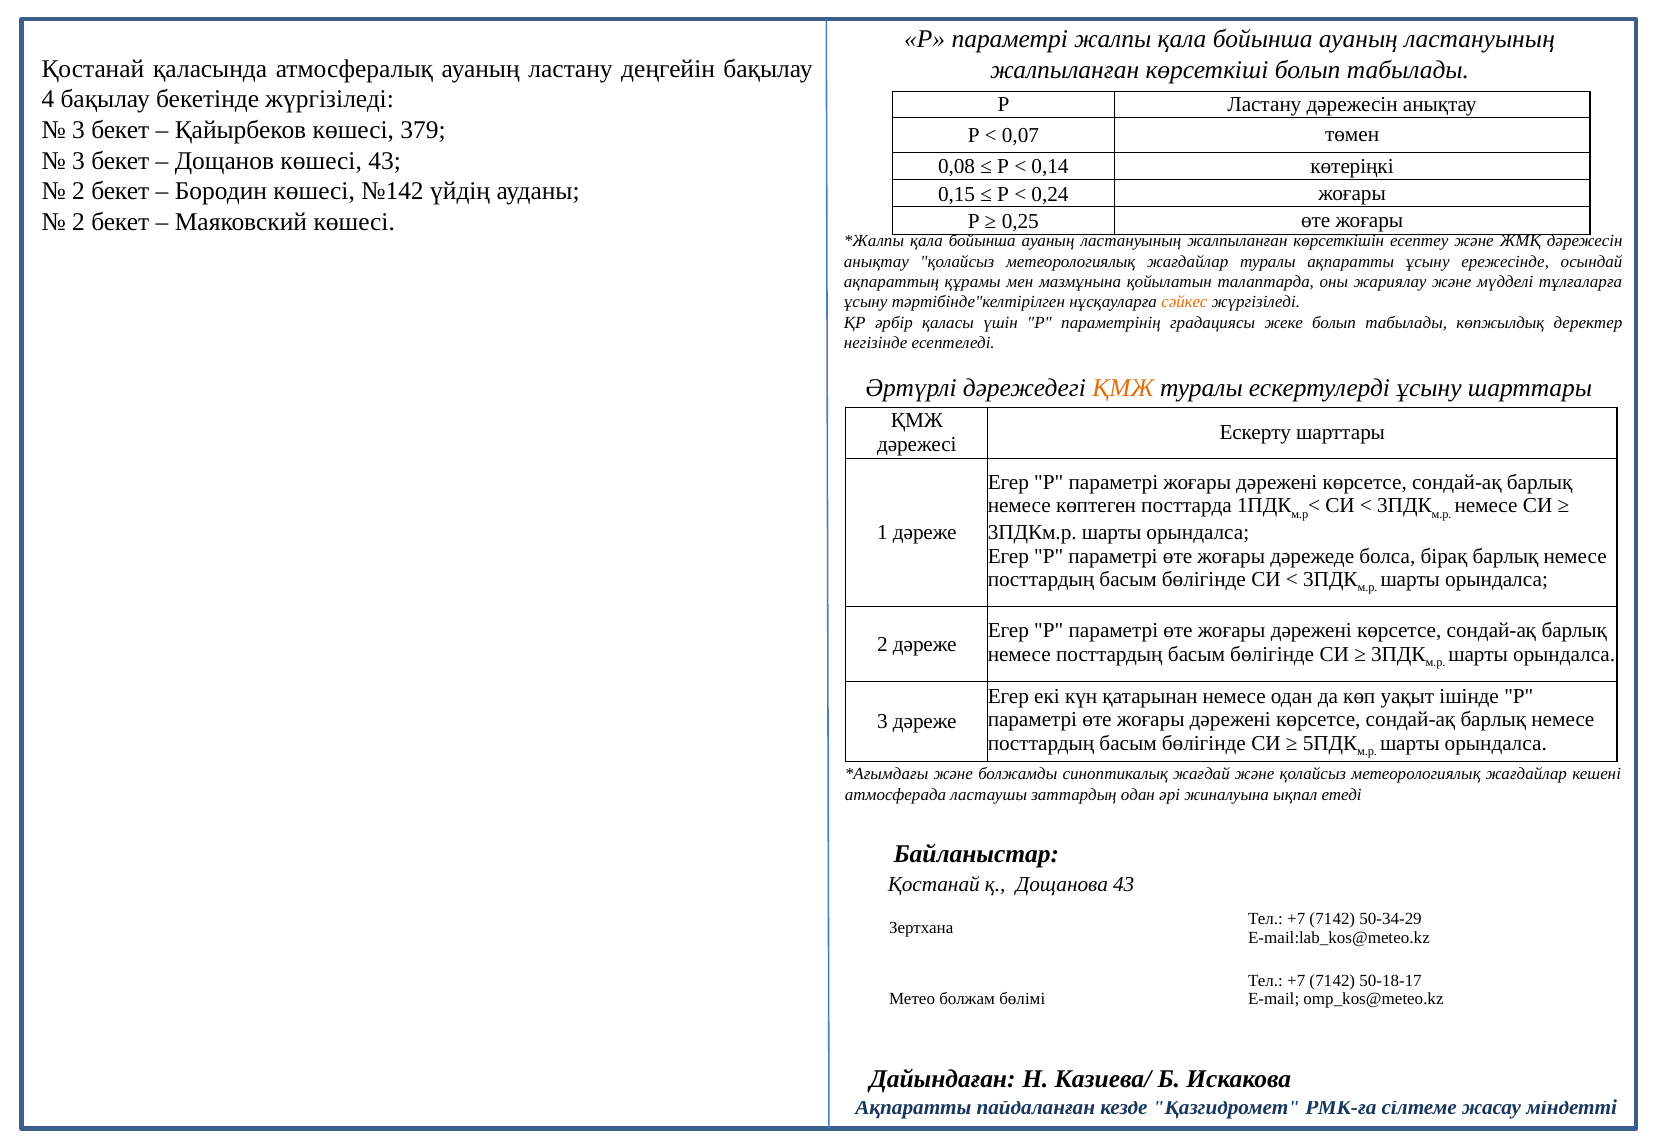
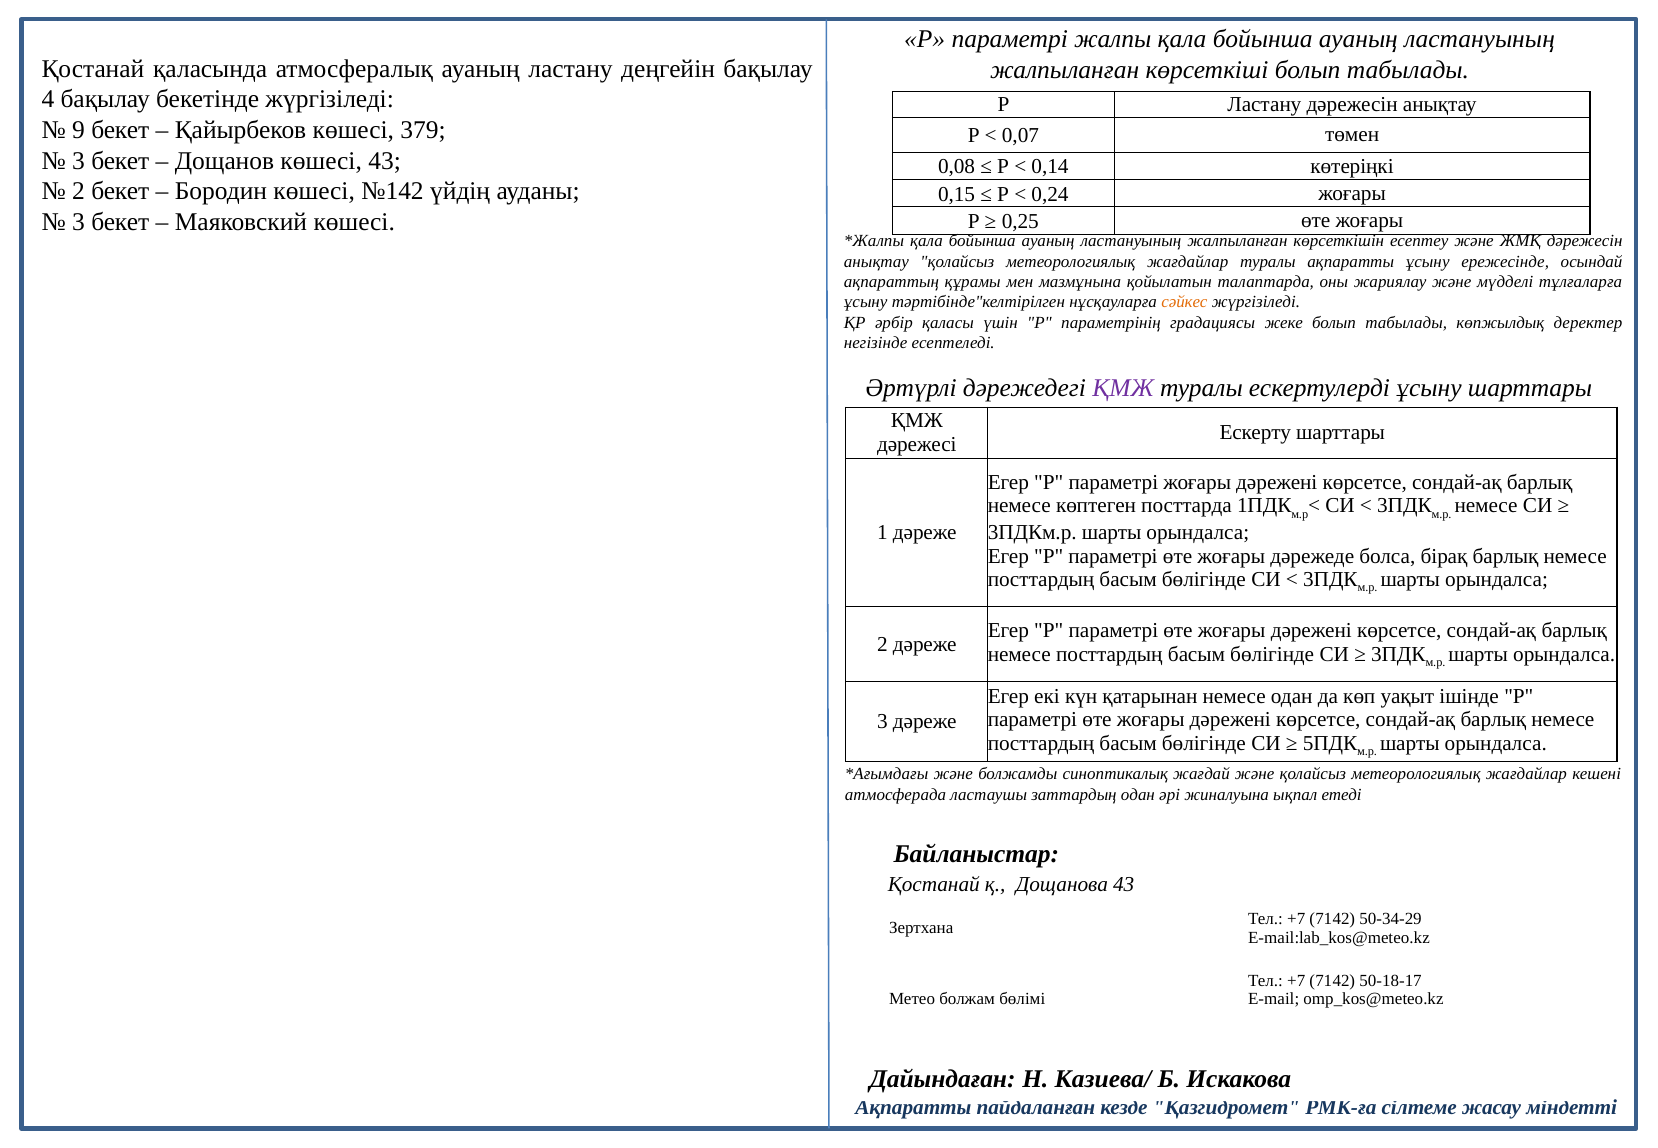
3 at (79, 130): 3 -> 9
2 at (79, 222): 2 -> 3
ҚМЖ at (1123, 388) colour: orange -> purple
